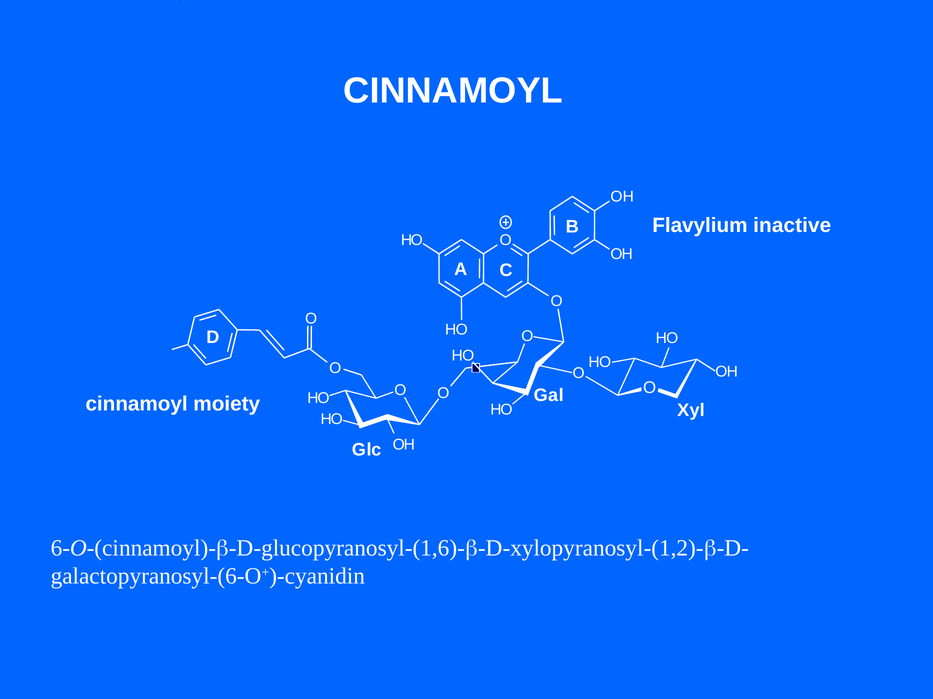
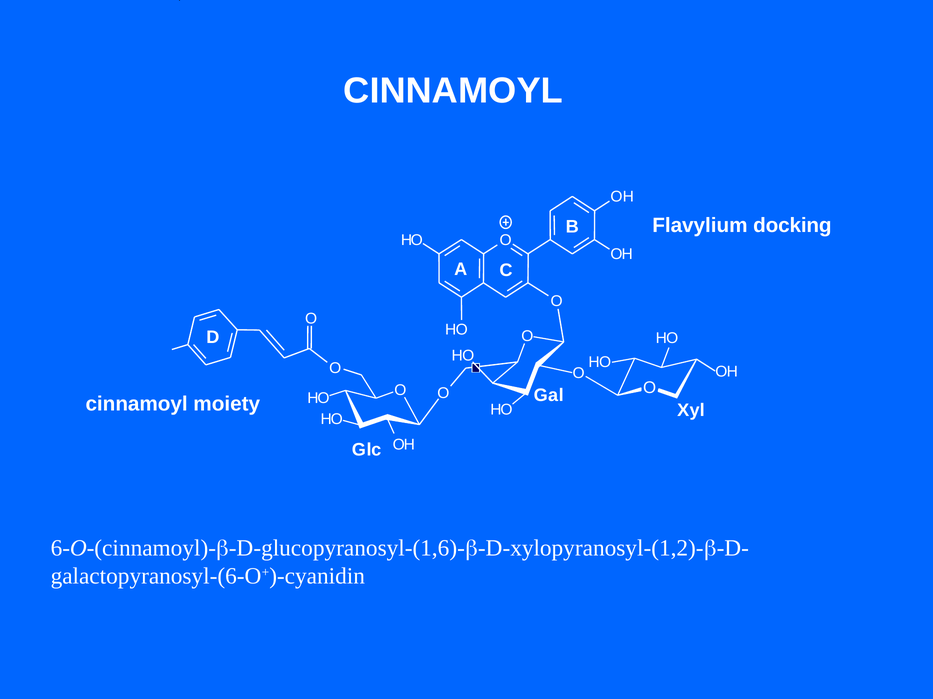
inactive: inactive -> docking
